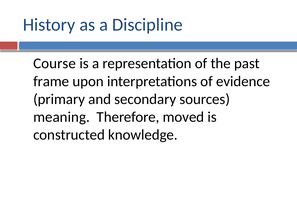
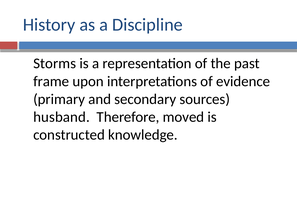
Course: Course -> Storms
meaning: meaning -> husband
